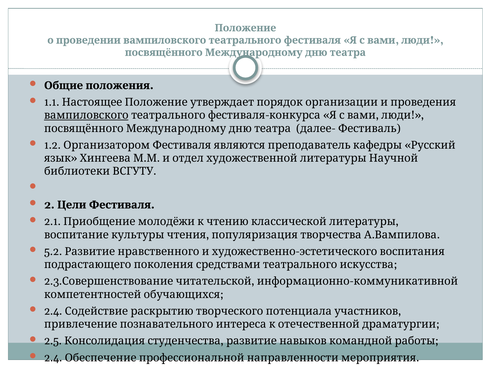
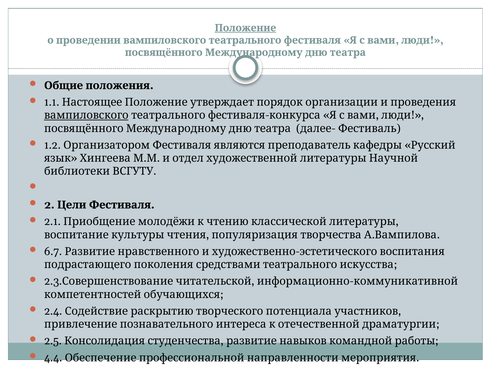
Положение underline: none -> present
5.2: 5.2 -> 6.7
2.4 at (53, 358): 2.4 -> 4.4
